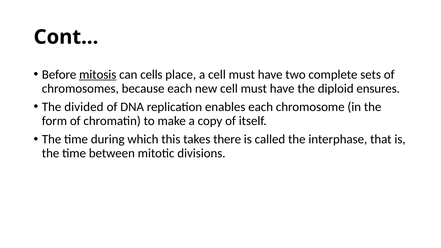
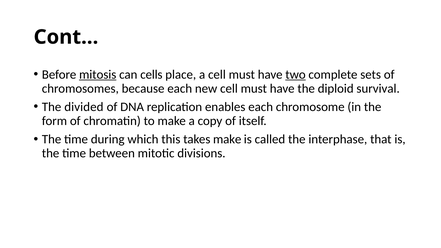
two underline: none -> present
ensures: ensures -> survival
takes there: there -> make
